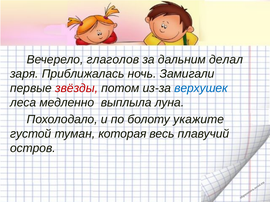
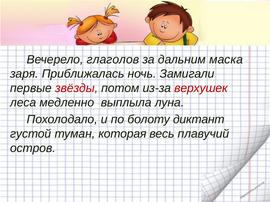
делал: делал -> маска
верхушек colour: blue -> red
укажите: укажите -> диктант
